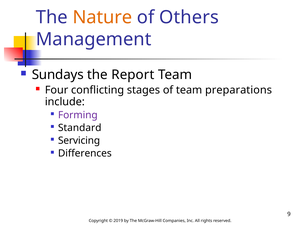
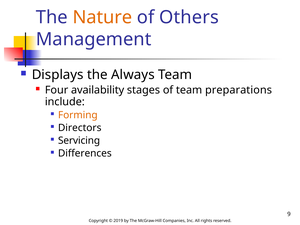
Sundays: Sundays -> Displays
Report: Report -> Always
conflicting: conflicting -> availability
Forming colour: purple -> orange
Standard: Standard -> Directors
